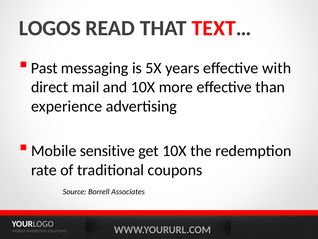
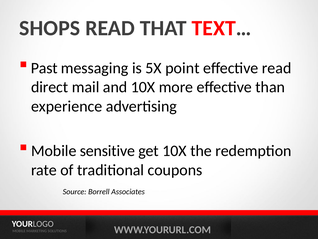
LOGOS: LOGOS -> SHOPS
years: years -> point
effective with: with -> read
